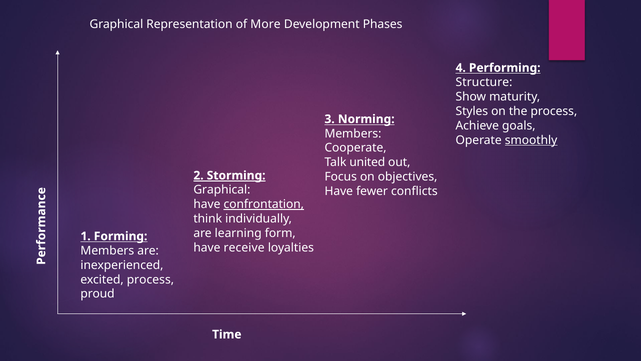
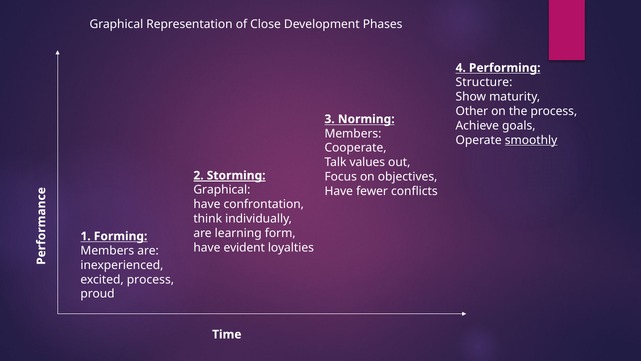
More: More -> Close
Styles: Styles -> Other
united: united -> values
confrontation underline: present -> none
receive: receive -> evident
